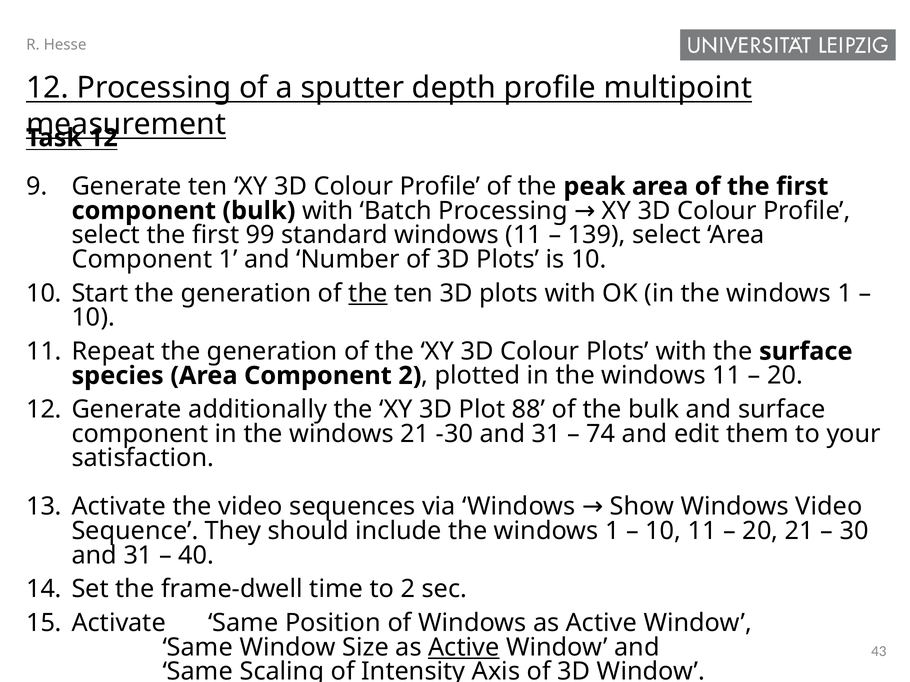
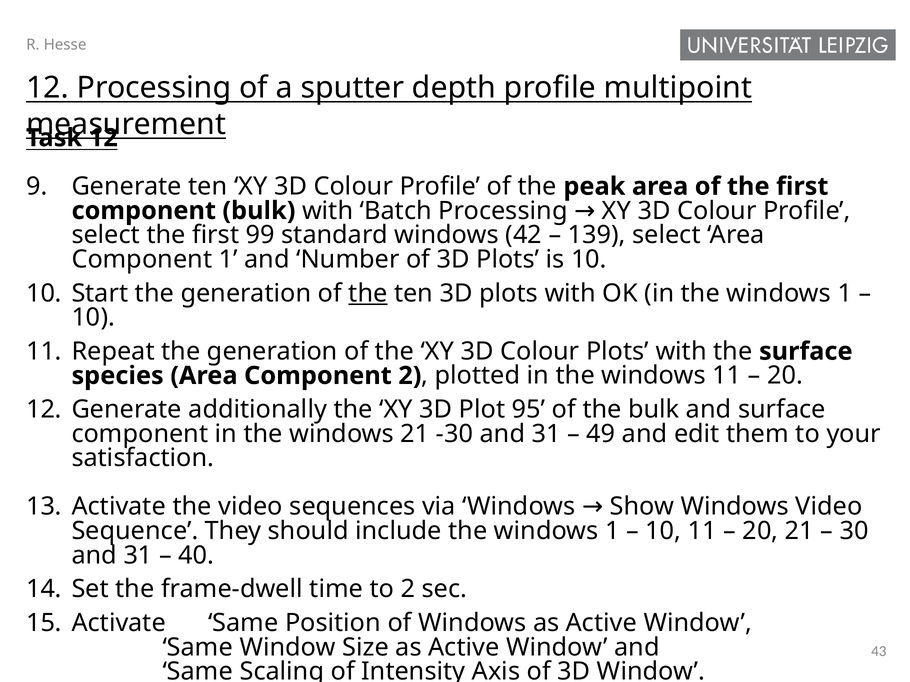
standard windows 11: 11 -> 42
88: 88 -> 95
74: 74 -> 49
Active at (464, 648) underline: present -> none
